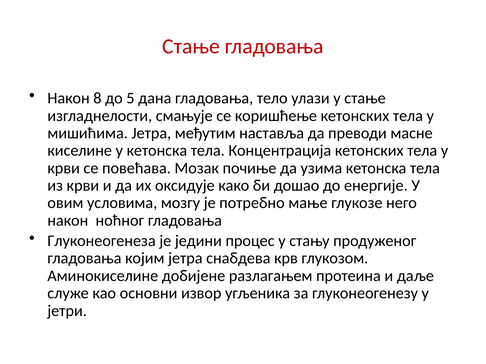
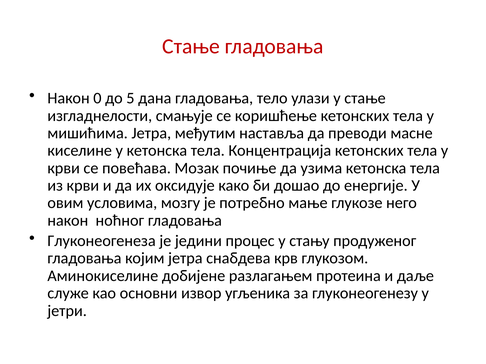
8: 8 -> 0
